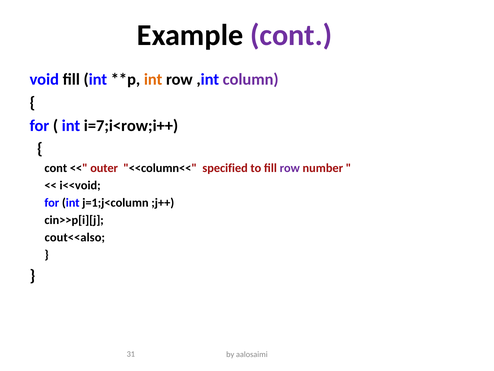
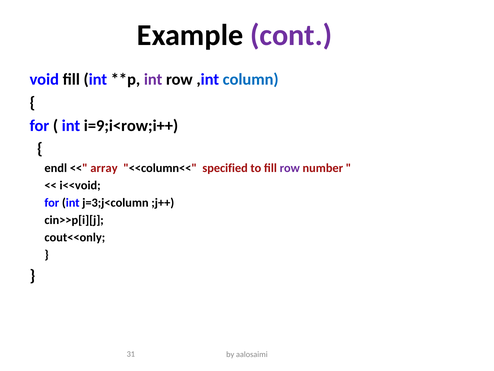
int at (153, 79) colour: orange -> purple
column colour: purple -> blue
i=7;i<row;i++: i=7;i<row;i++ -> i=9;i<row;i++
cont at (56, 168): cont -> endl
outer: outer -> array
j=1;j<column: j=1;j<column -> j=3;j<column
cout<<also: cout<<also -> cout<<only
